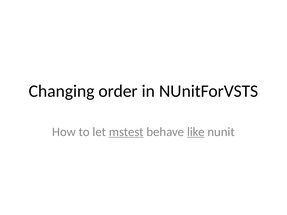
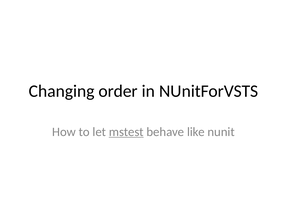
like underline: present -> none
